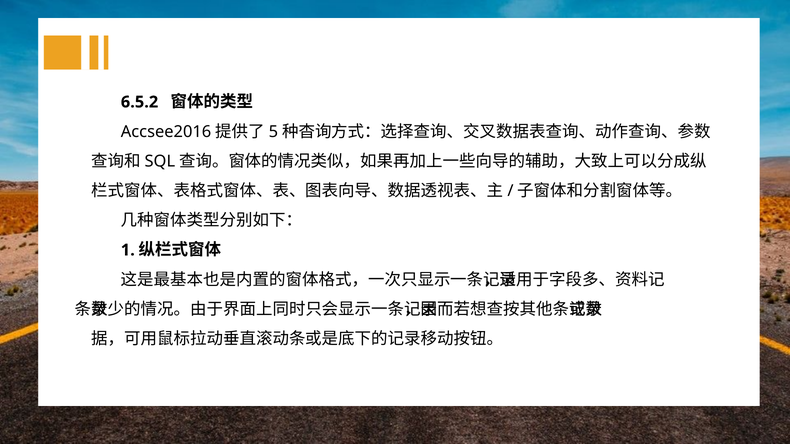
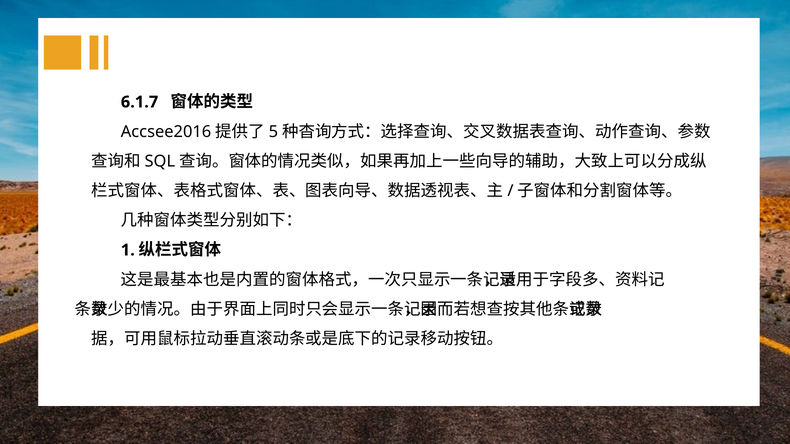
6.5.2: 6.5.2 -> 6.1.7
